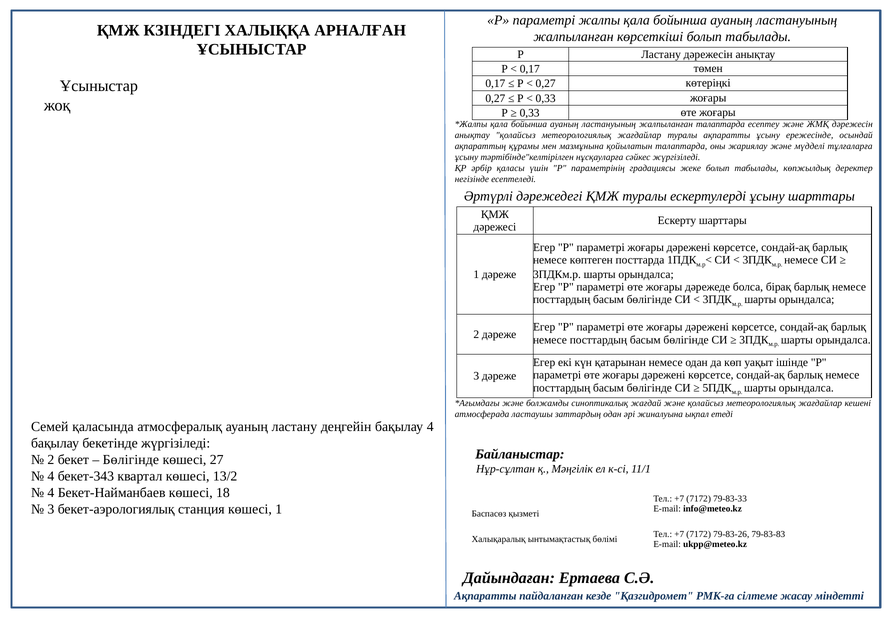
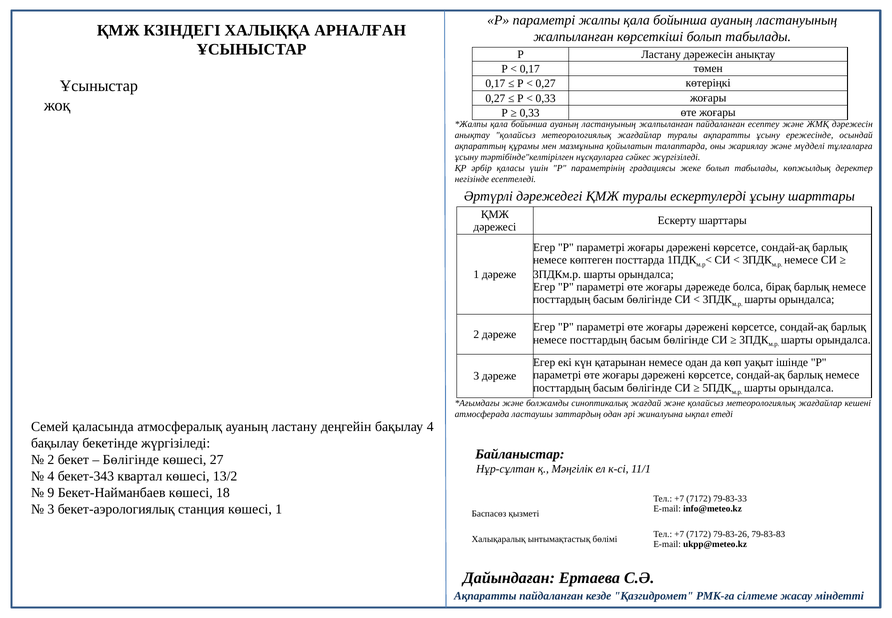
жалпыланған талаптарда: талаптарда -> пайдаланған
4 at (51, 492): 4 -> 9
